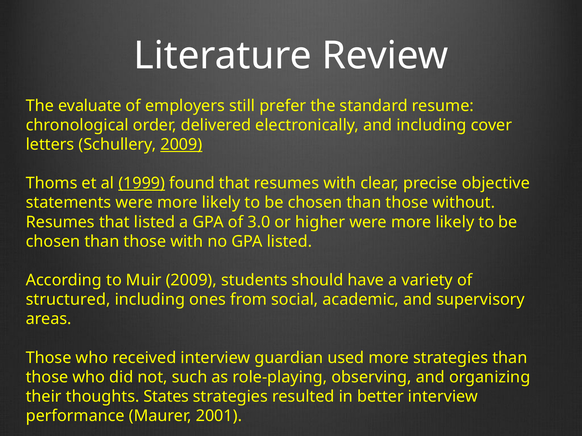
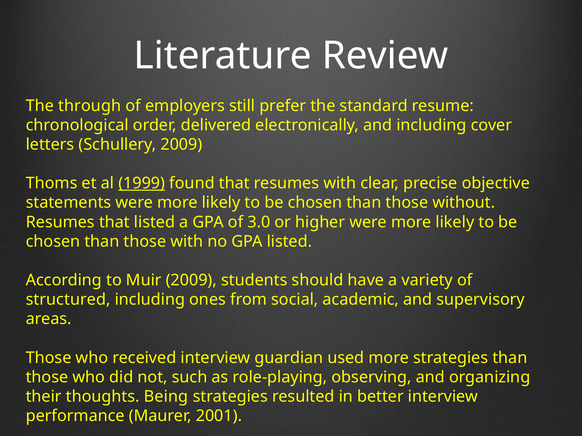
evaluate: evaluate -> through
2009 at (181, 145) underline: present -> none
States: States -> Being
